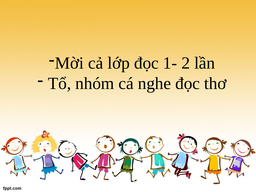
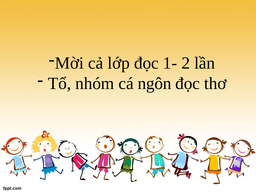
nghe: nghe -> ngôn
